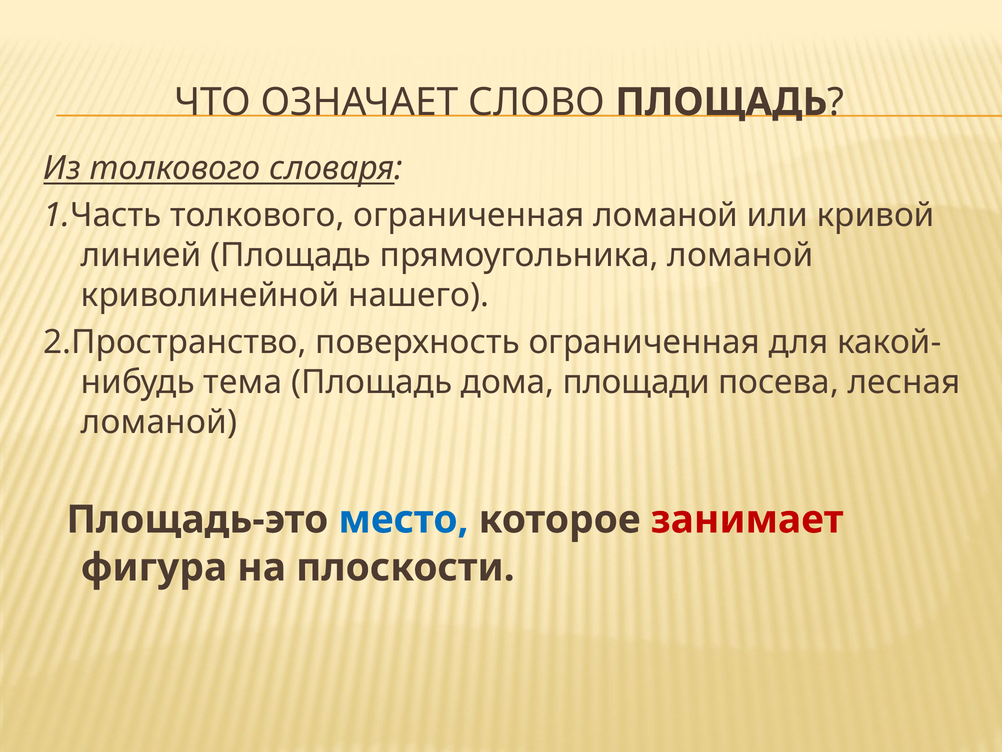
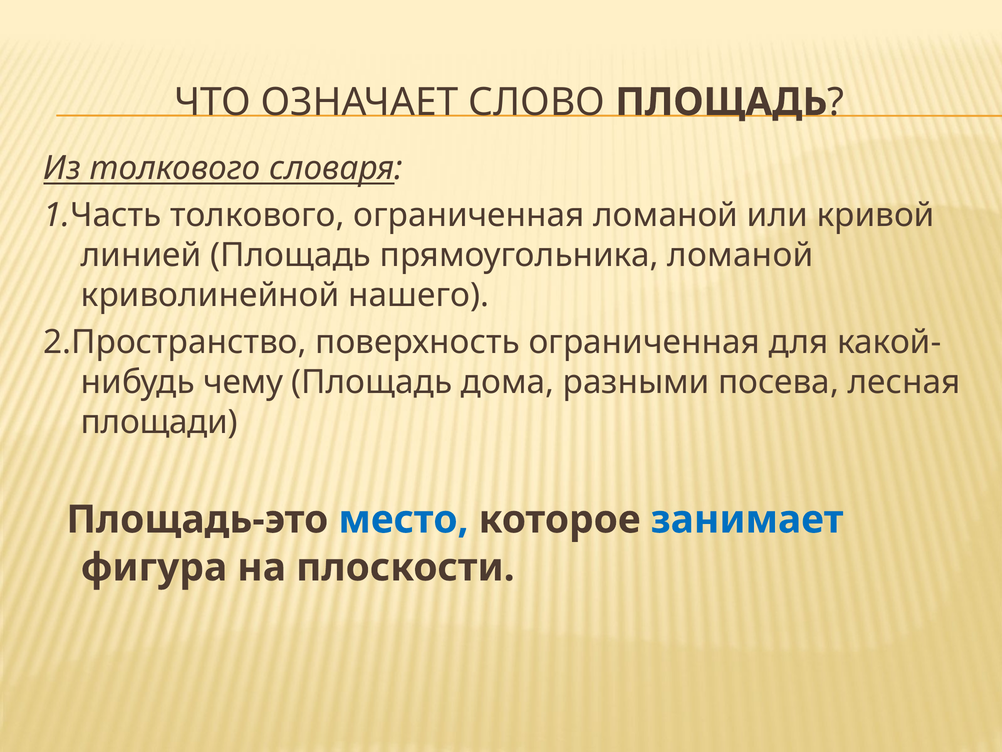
тема: тема -> чему
площади: площади -> разными
ломаной at (159, 422): ломаной -> площади
занимает colour: red -> blue
